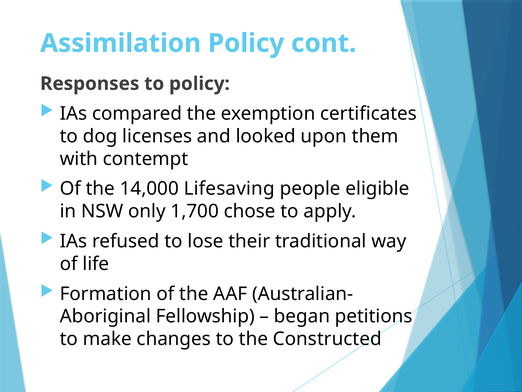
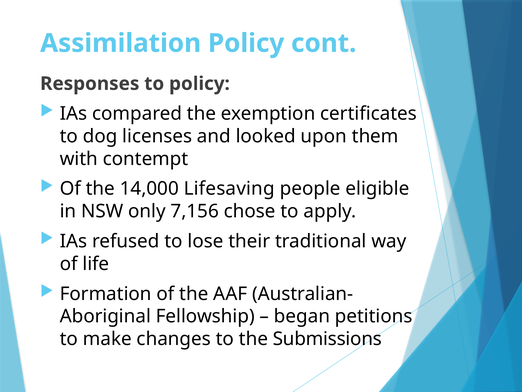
1,700: 1,700 -> 7,156
Constructed: Constructed -> Submissions
